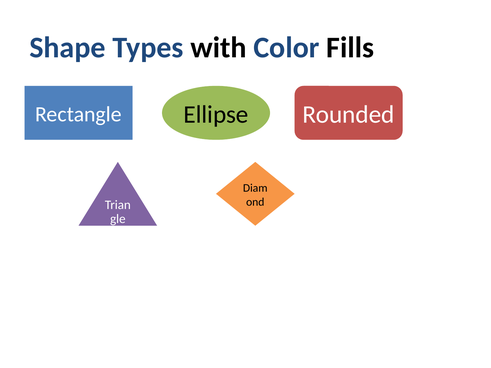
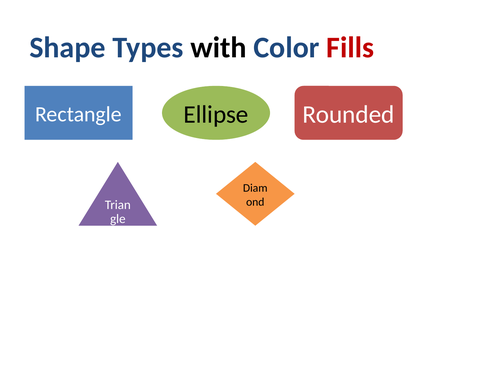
Fills colour: black -> red
